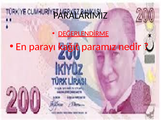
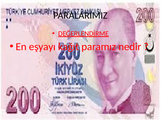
parayı: parayı -> eşyayı
